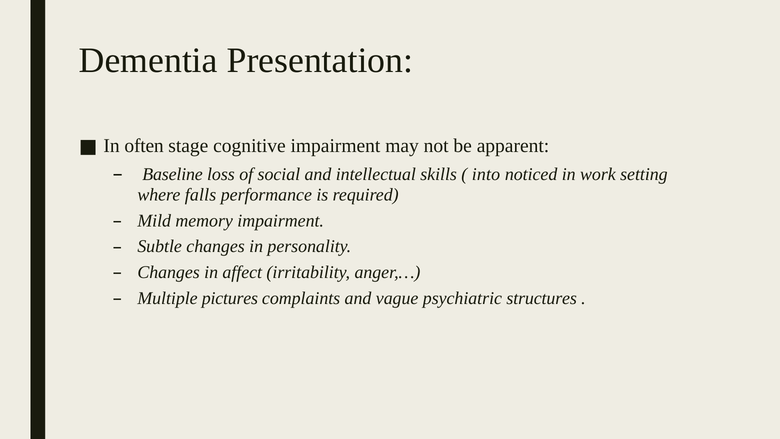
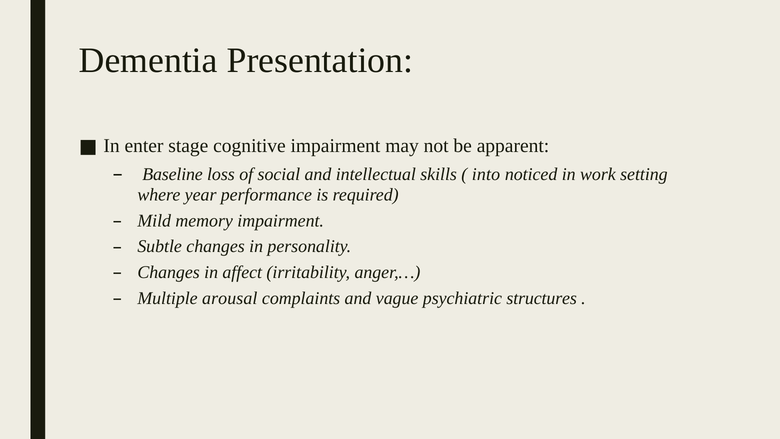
often: often -> enter
falls: falls -> year
pictures: pictures -> arousal
